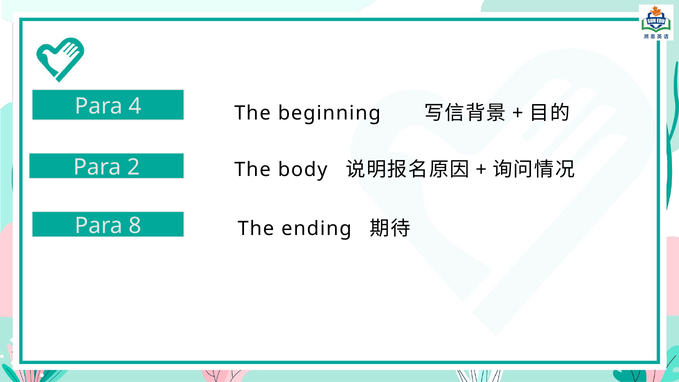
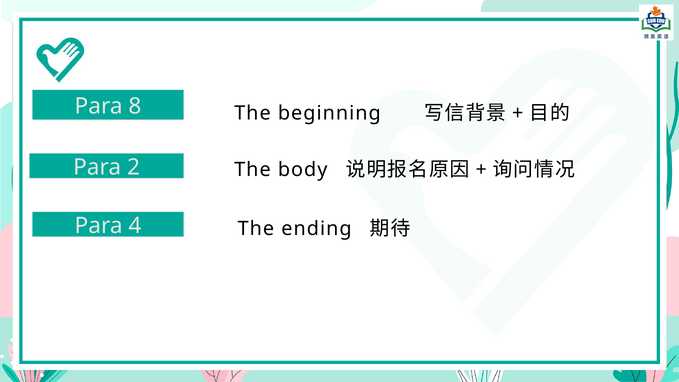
4: 4 -> 8
8: 8 -> 4
